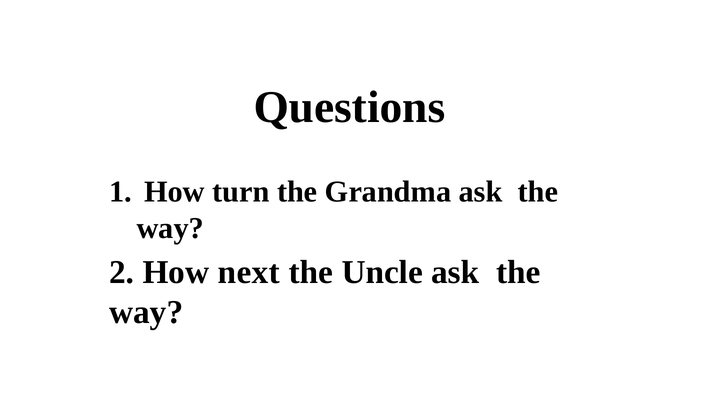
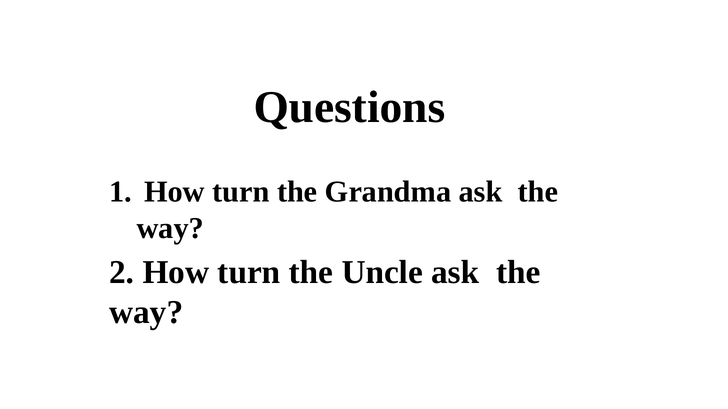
2 How next: next -> turn
